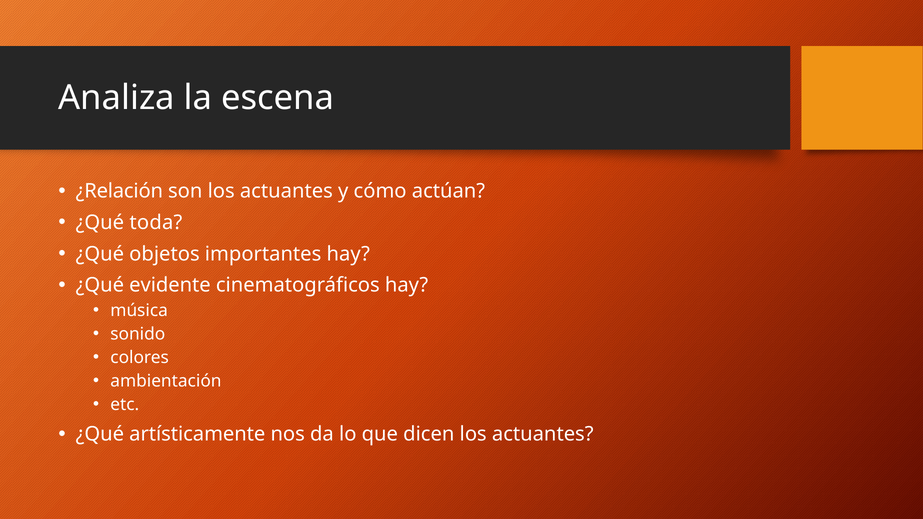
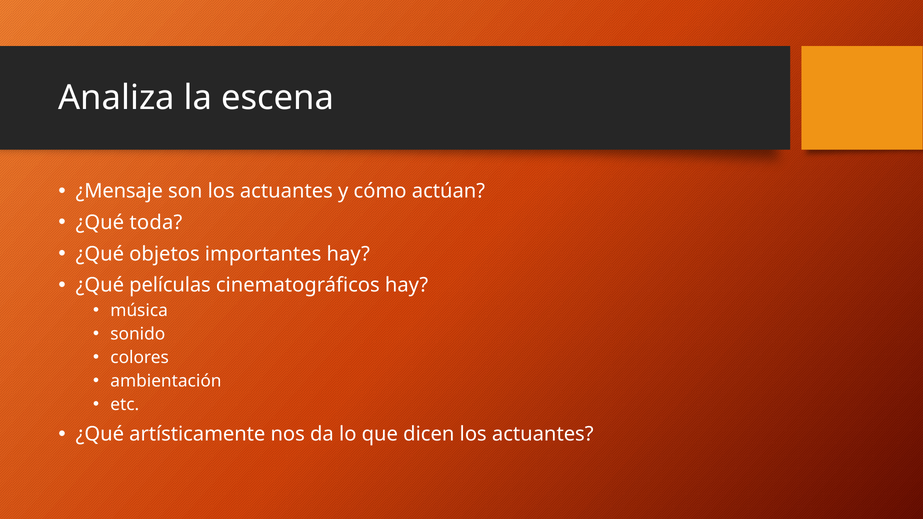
¿Relación: ¿Relación -> ¿Mensaje
evidente: evidente -> películas
